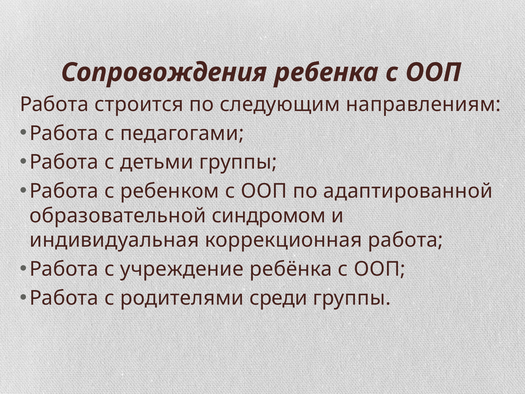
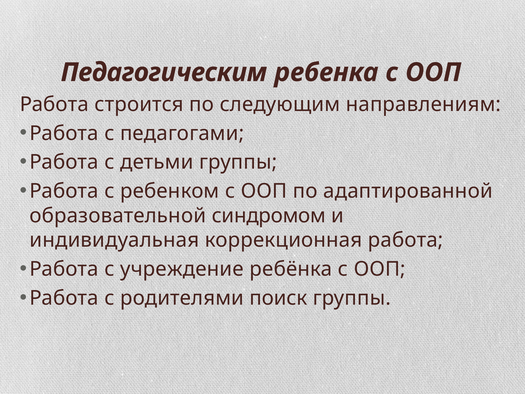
Сопровождения: Сопровождения -> Педагогическим
среди: среди -> поиск
